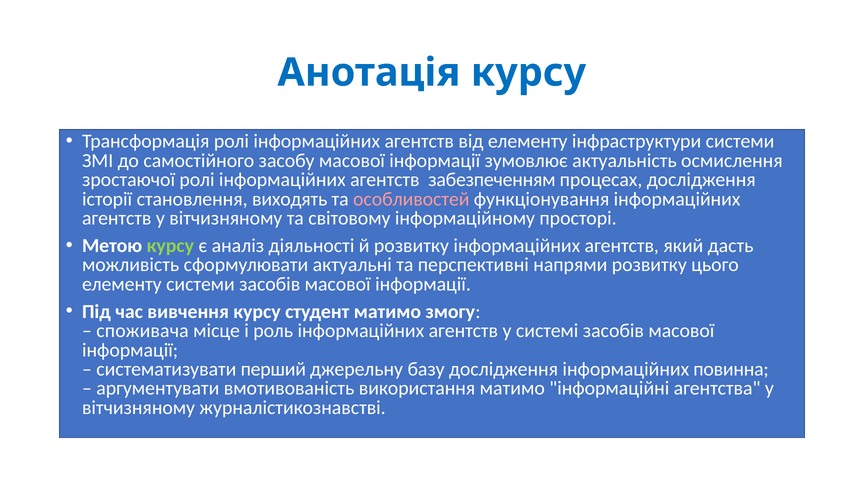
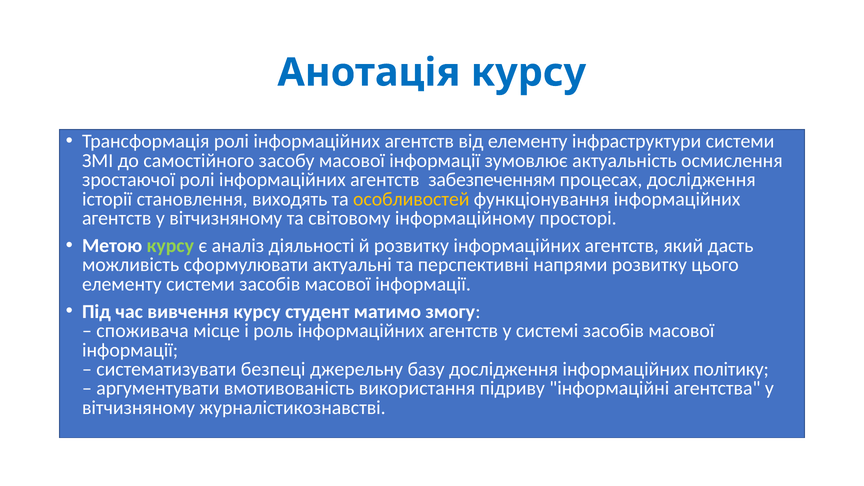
особливостей colour: pink -> yellow
перший: перший -> безпеці
повинна: повинна -> політику
використання матимо: матимо -> підриву
